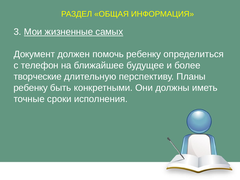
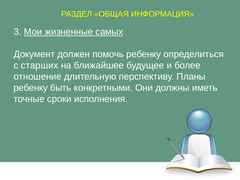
телефон: телефон -> старших
творческие: творческие -> отношение
